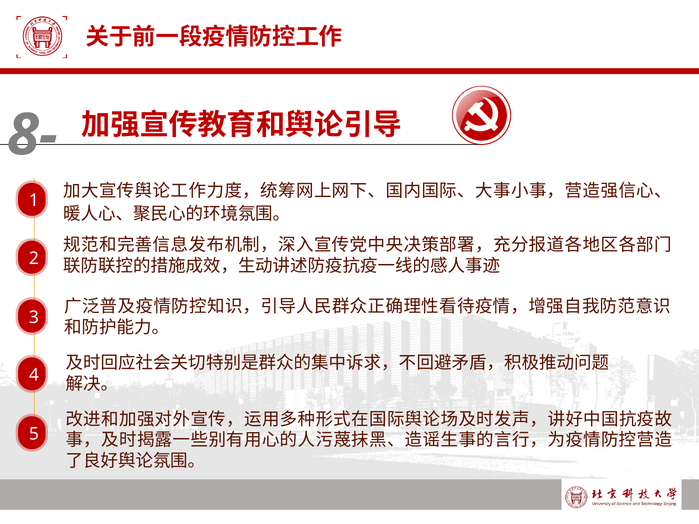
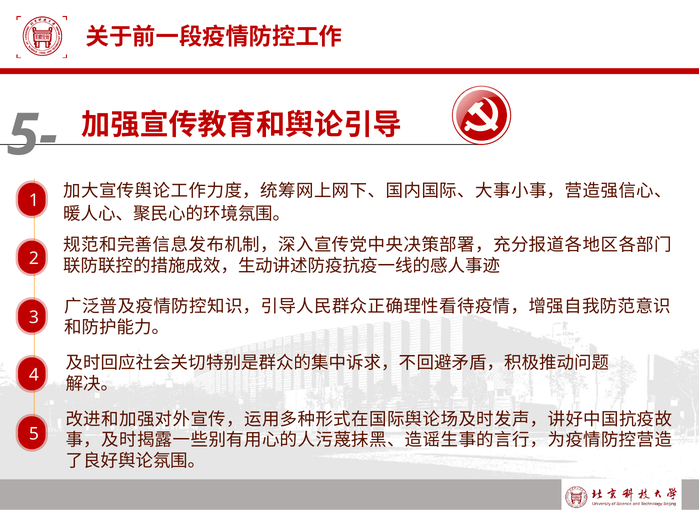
8-: 8- -> 5-
